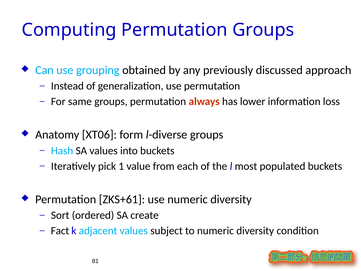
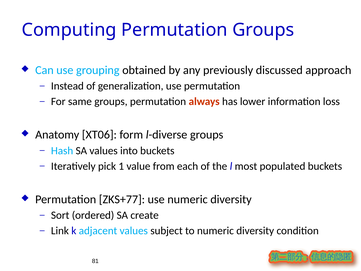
ZKS+61: ZKS+61 -> ZKS+77
Fact: Fact -> Link
